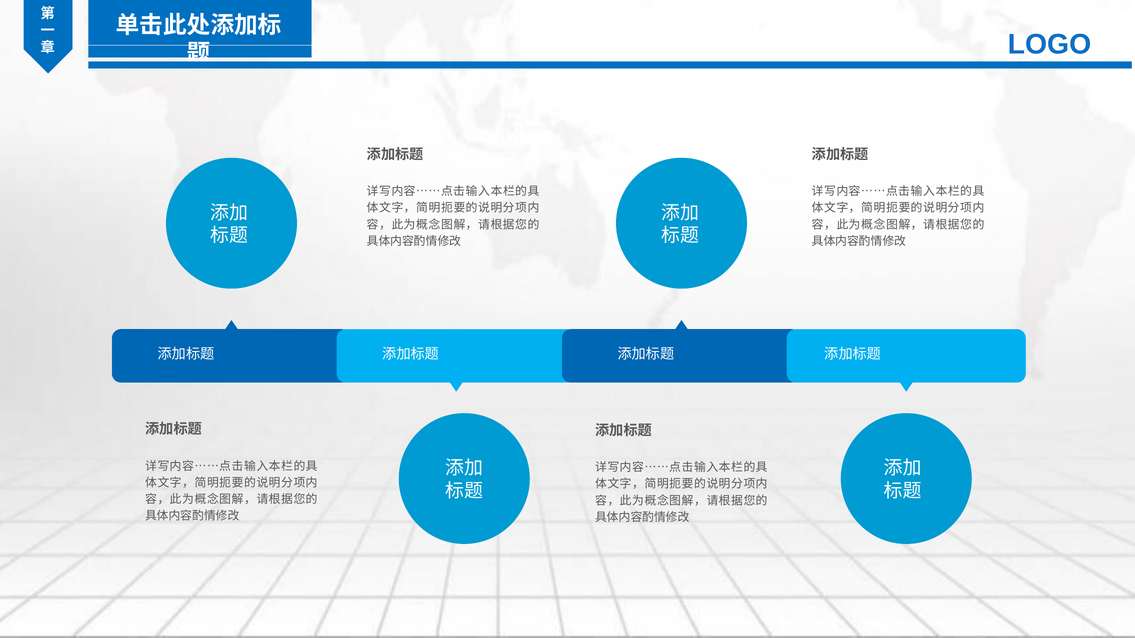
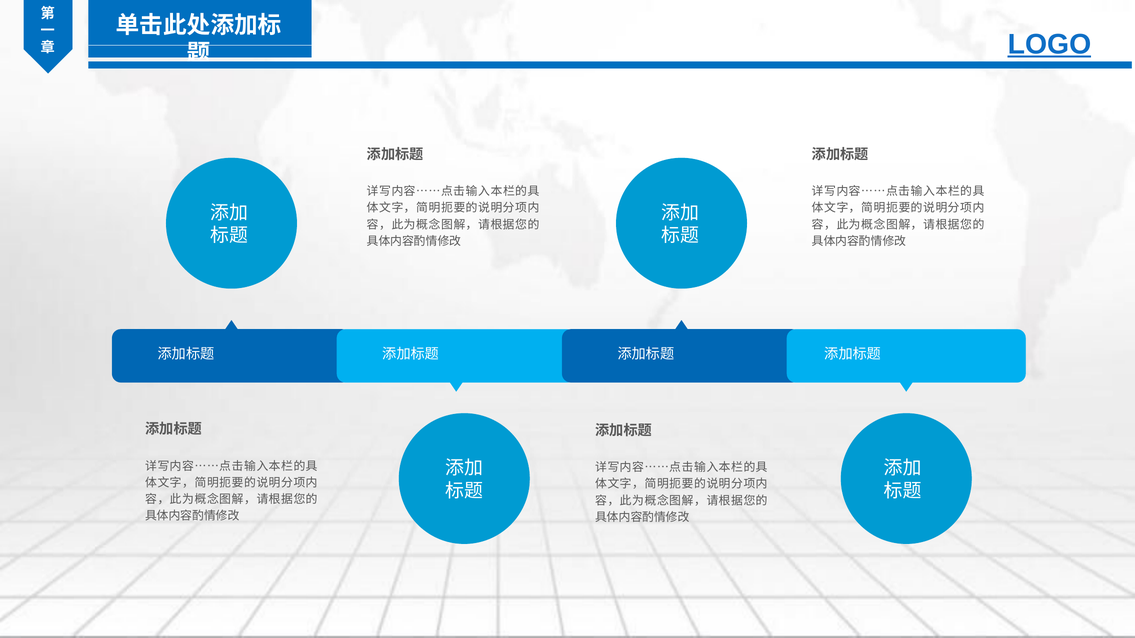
LOGO underline: none -> present
